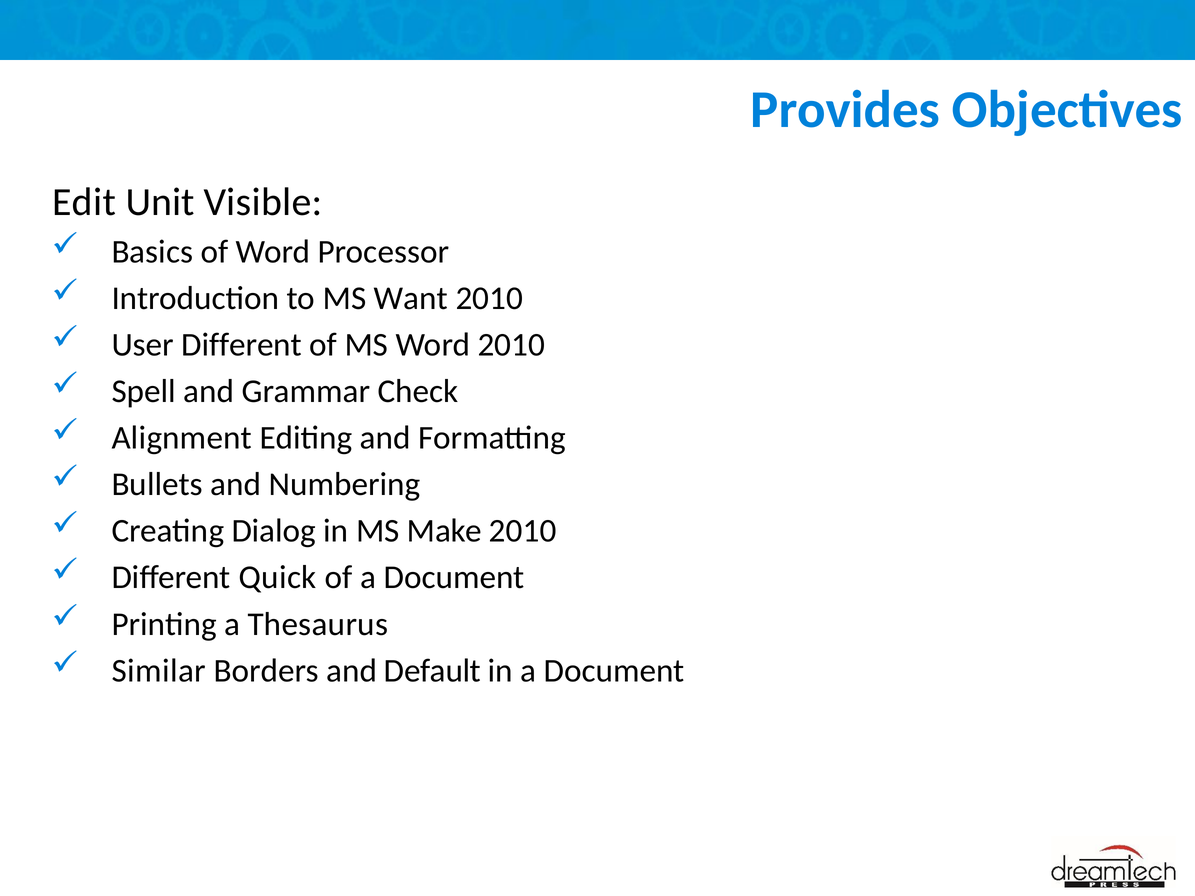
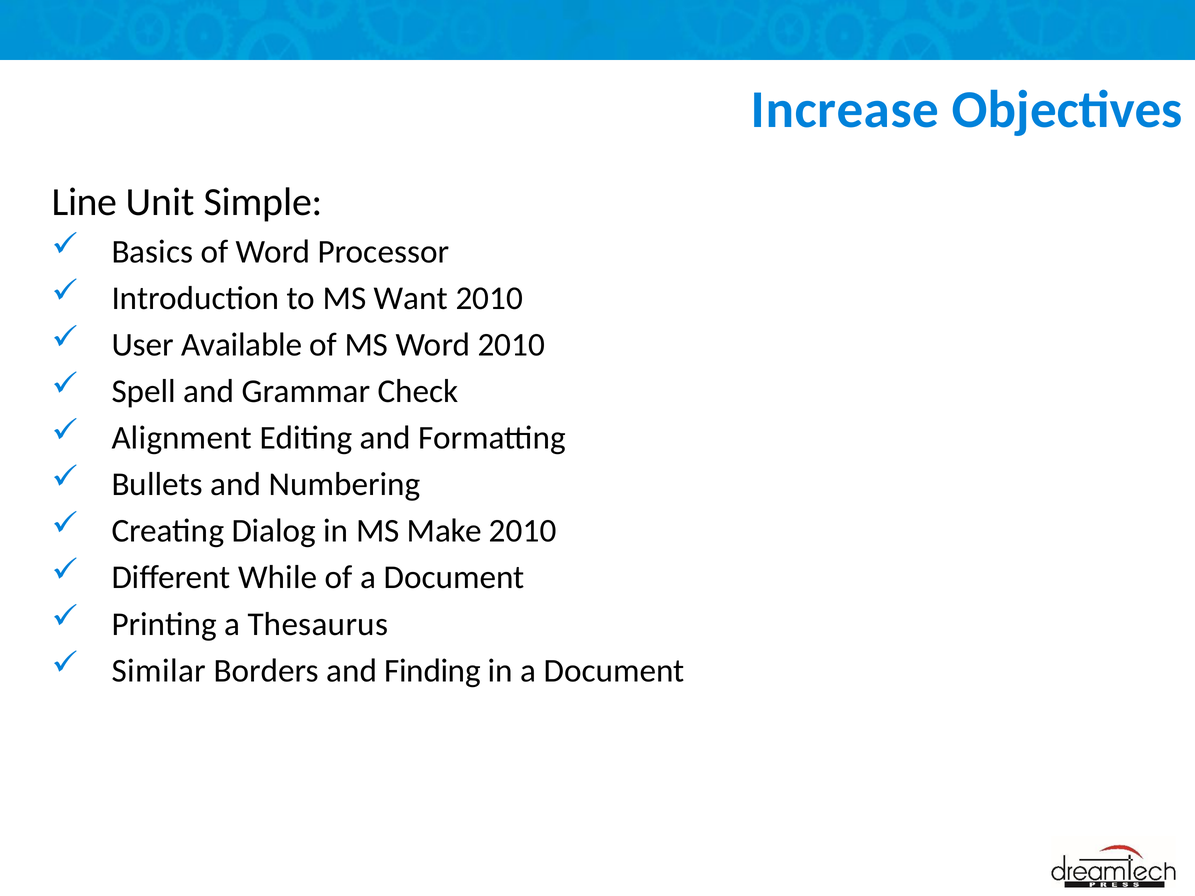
Provides: Provides -> Increase
Edit: Edit -> Line
Visible: Visible -> Simple
User Different: Different -> Available
Quick: Quick -> While
Default: Default -> Finding
